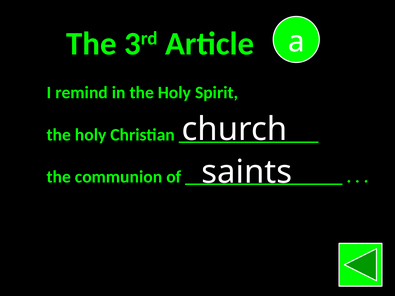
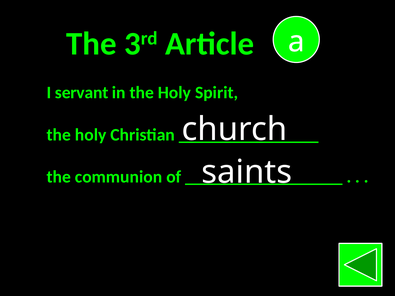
remind: remind -> servant
